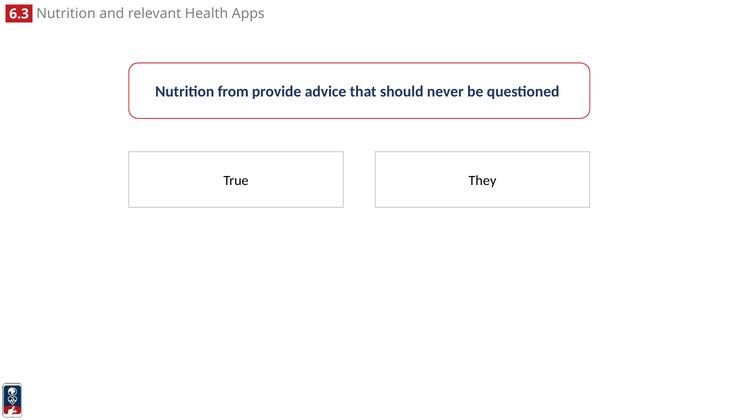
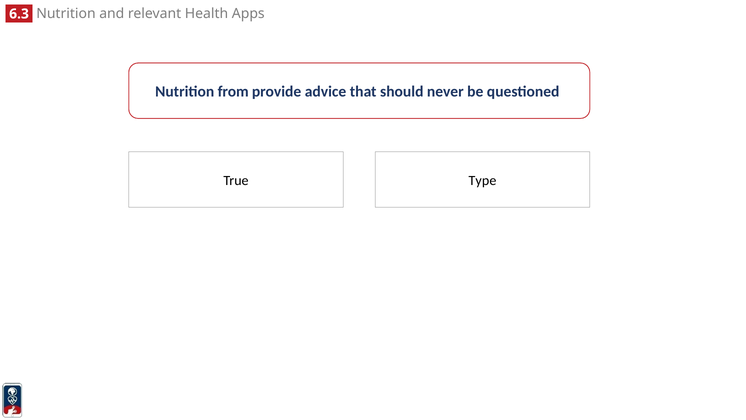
They: They -> Type
